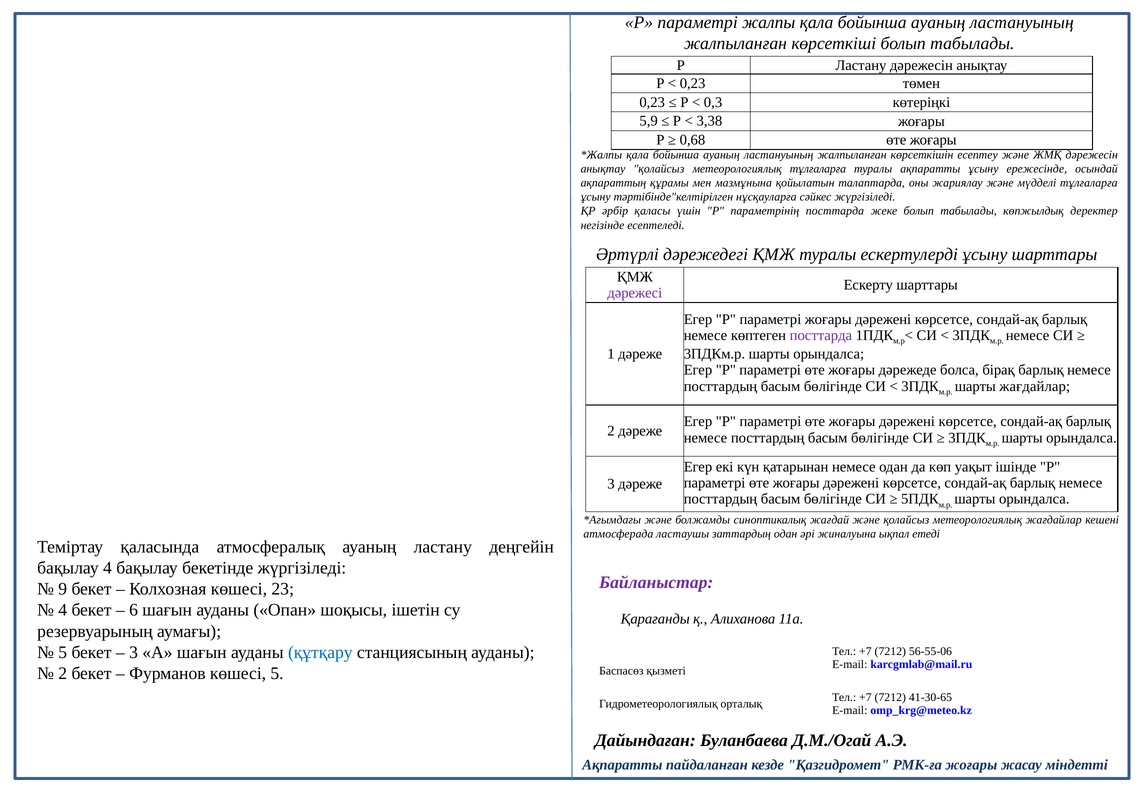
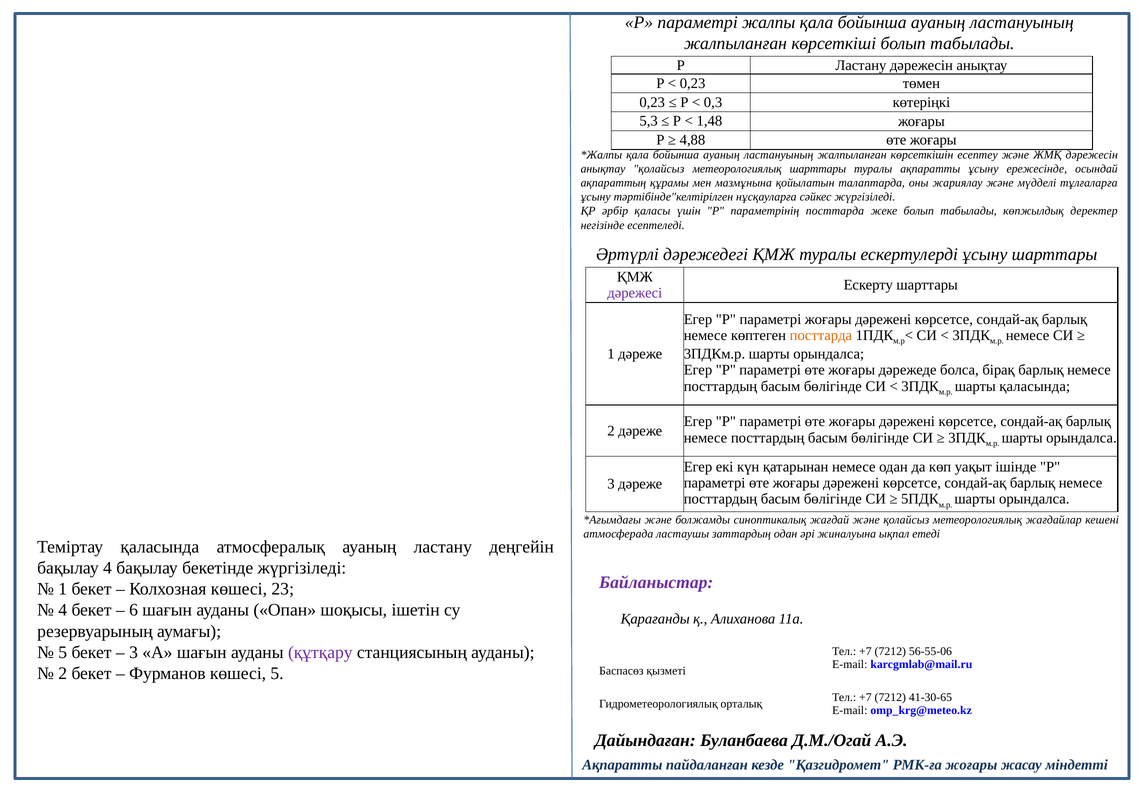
5,9: 5,9 -> 5,3
3,38: 3,38 -> 1,48
0,68: 0,68 -> 4,88
метеорологиялық тұлғаларға: тұлғаларға -> шарттары
посттарда at (821, 335) colour: purple -> orange
шарты жағдайлар: жағдайлар -> қаласында
9 at (63, 589): 9 -> 1
құтқару colour: blue -> purple
